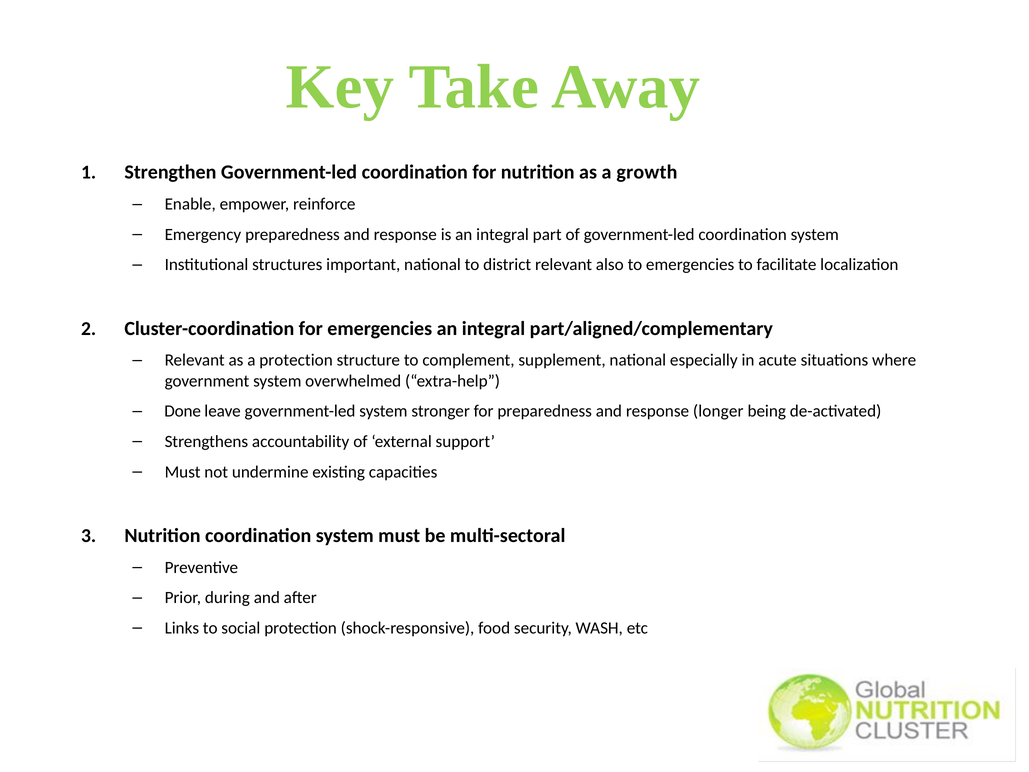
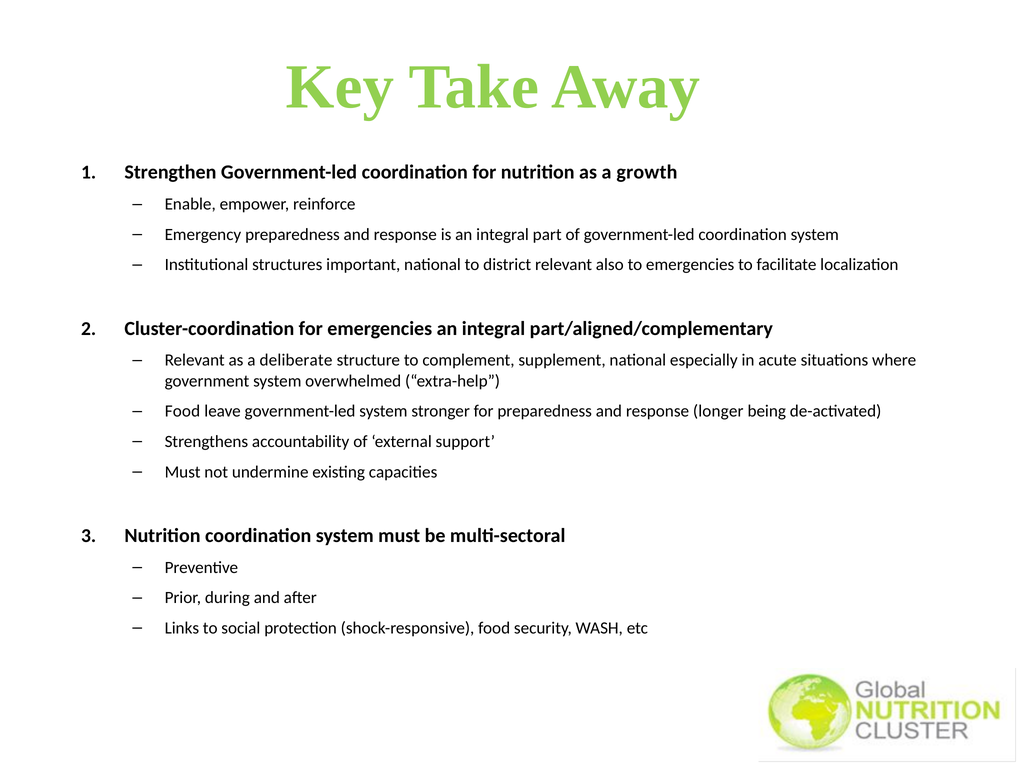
a protection: protection -> deliberate
Done at (183, 411): Done -> Food
